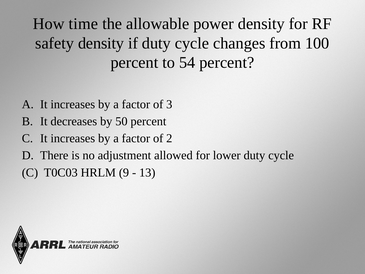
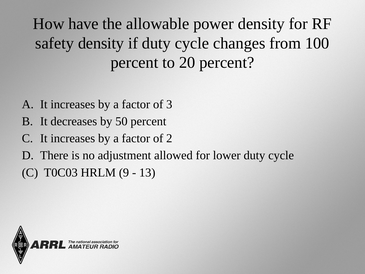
time: time -> have
54: 54 -> 20
